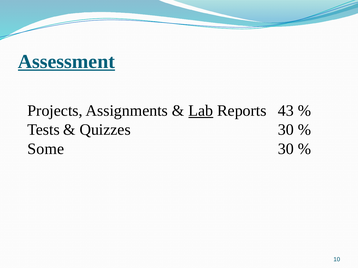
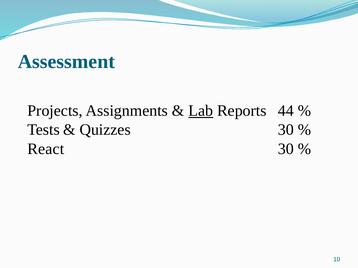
Assessment underline: present -> none
43: 43 -> 44
Some: Some -> React
